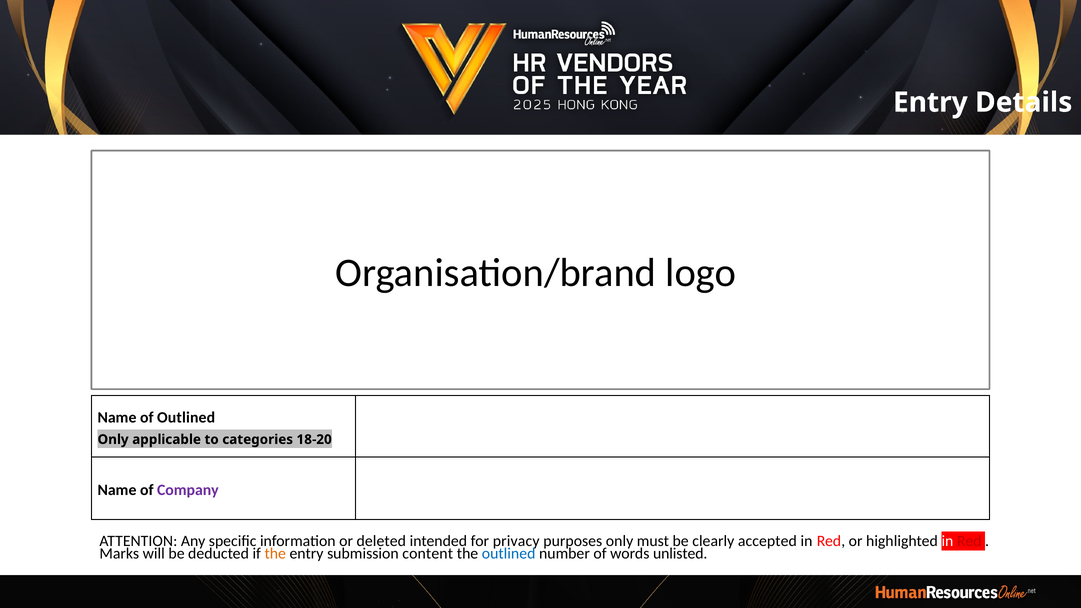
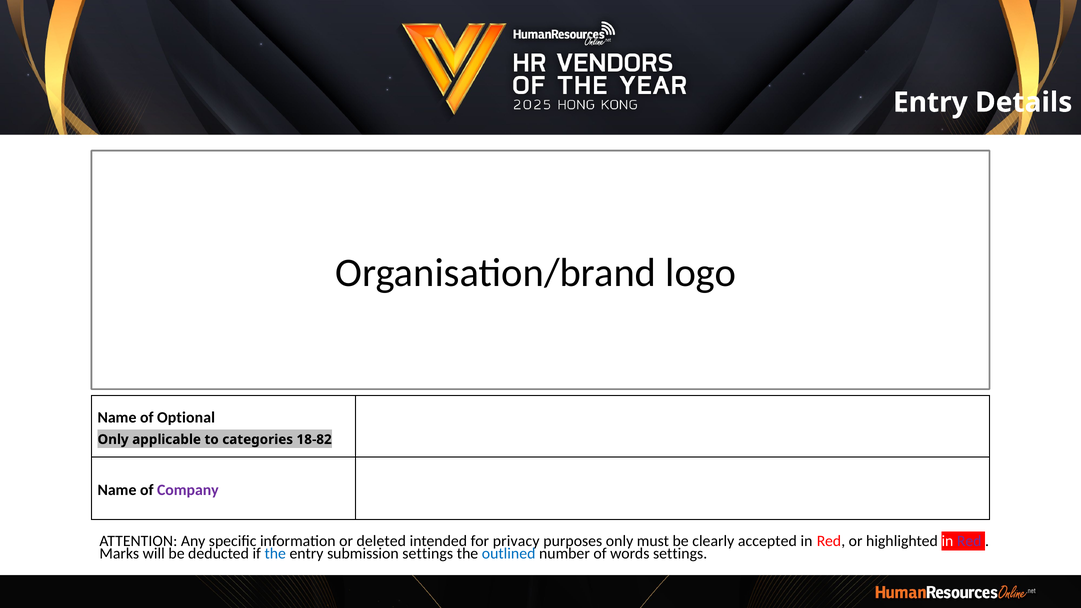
of Outlined: Outlined -> Optional
18-20: 18-20 -> 18-82
Red at (969, 541) colour: red -> purple
the at (275, 553) colour: orange -> blue
submission content: content -> settings
words unlisted: unlisted -> settings
